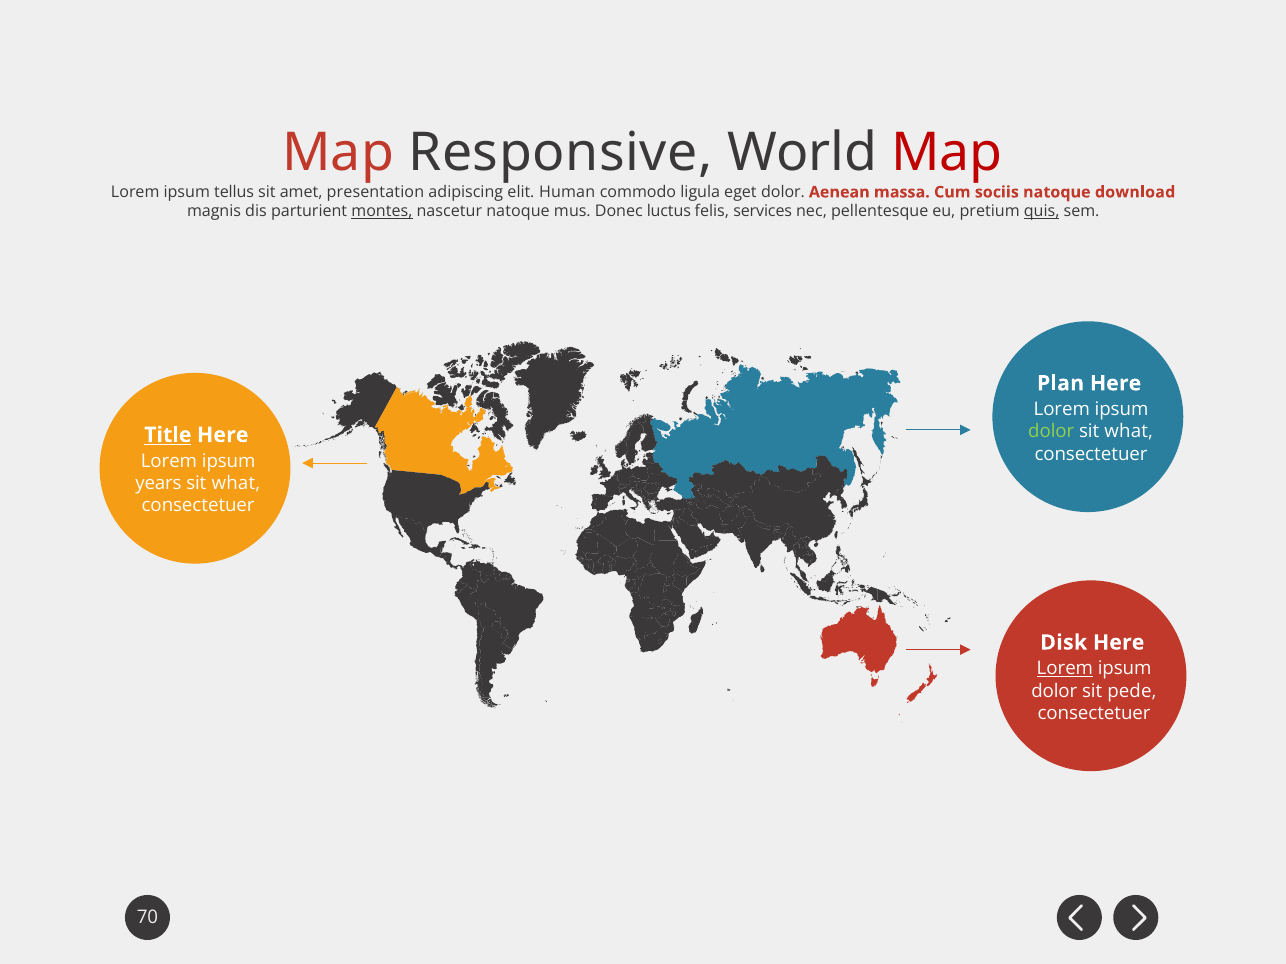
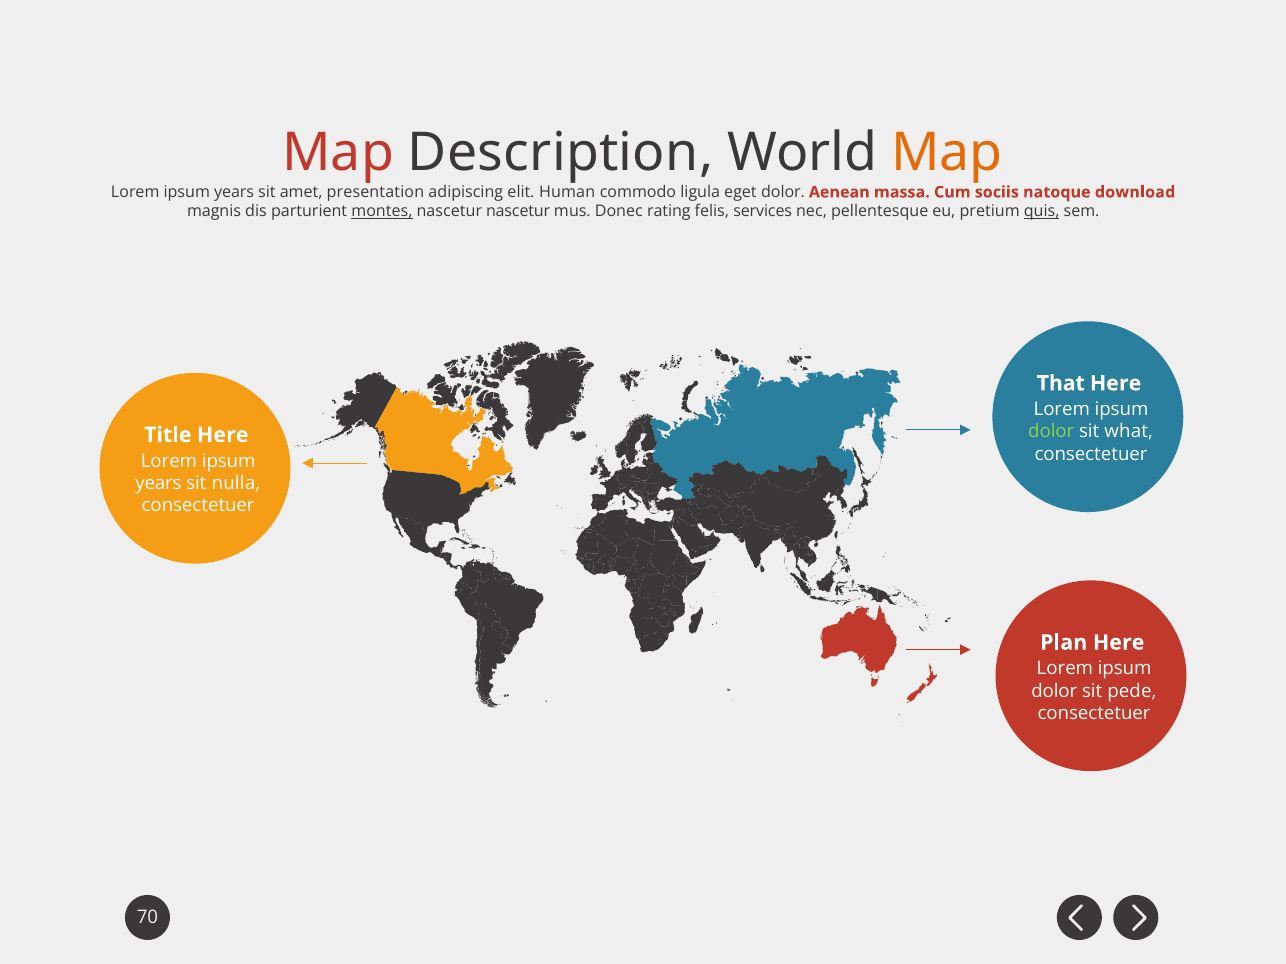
Responsive: Responsive -> Description
Map at (947, 153) colour: red -> orange
tellus at (234, 192): tellus -> years
nascetur natoque: natoque -> nascetur
luctus: luctus -> rating
Plan: Plan -> That
Title underline: present -> none
what at (236, 484): what -> nulla
Disk: Disk -> Plan
Lorem at (1065, 669) underline: present -> none
